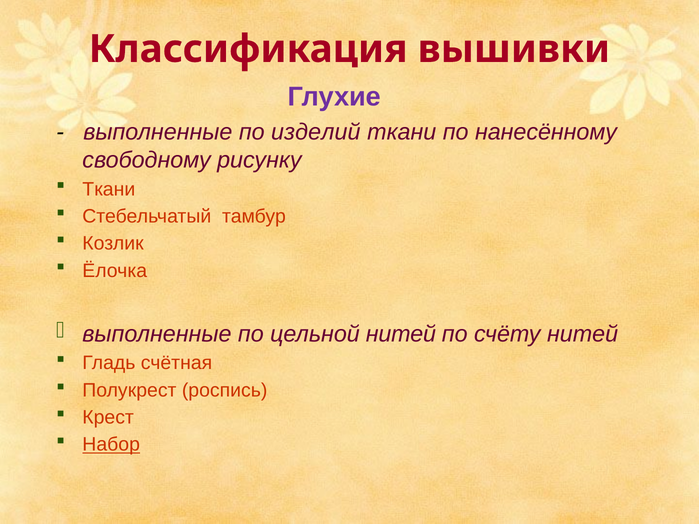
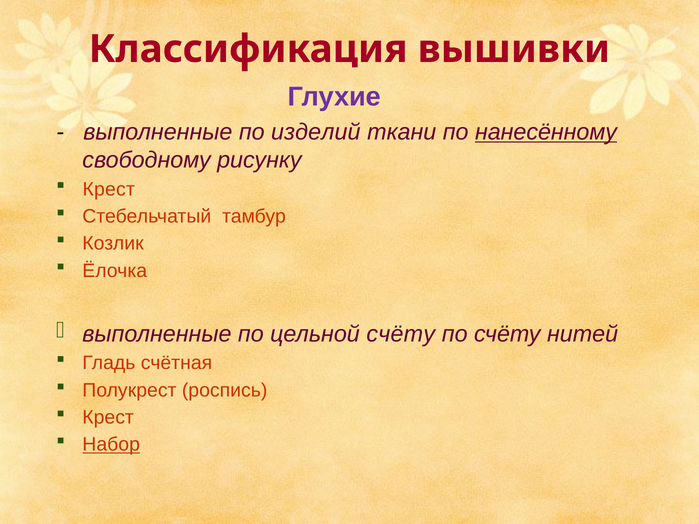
нанесённому underline: none -> present
Ткани at (109, 189): Ткани -> Крест
цельной нитей: нитей -> счёту
